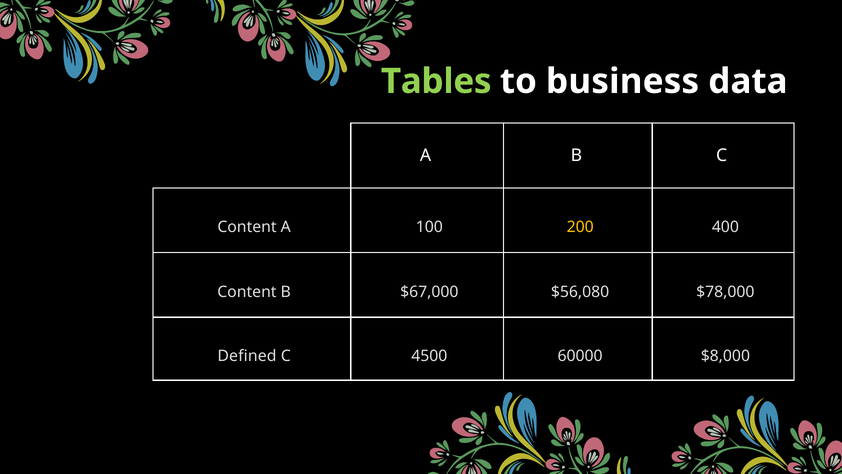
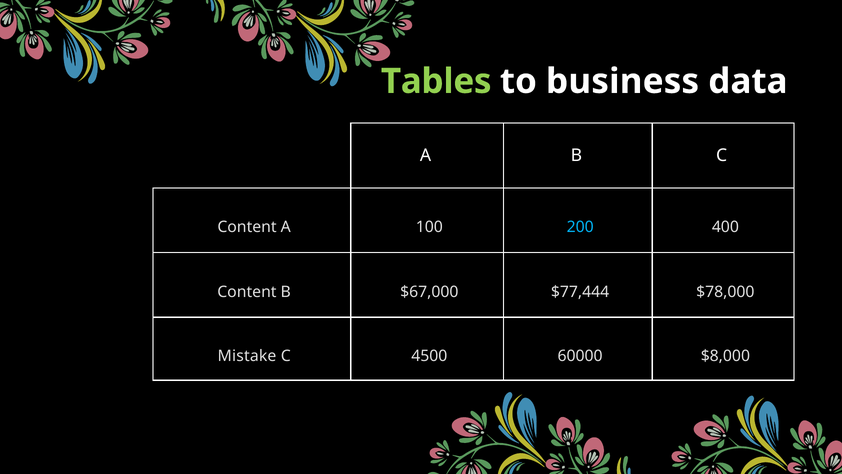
200 colour: yellow -> light blue
$56,080: $56,080 -> $77,444
Defined: Defined -> Mistake
